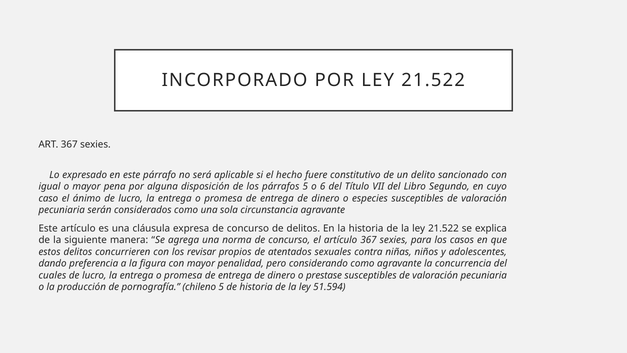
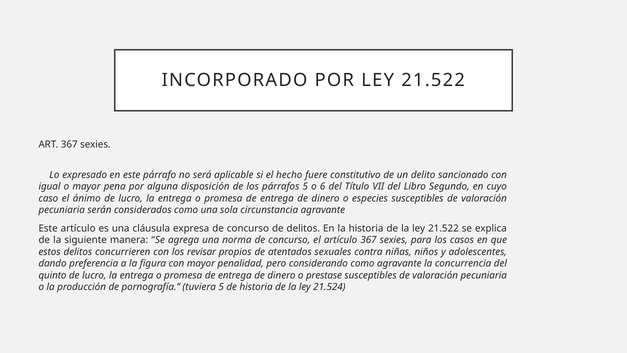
cuales: cuales -> quinto
chileno: chileno -> tuviera
51.594: 51.594 -> 21.524
